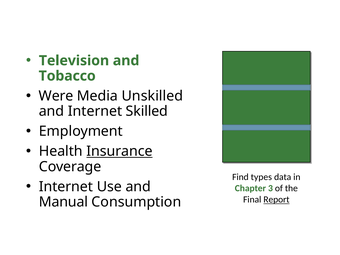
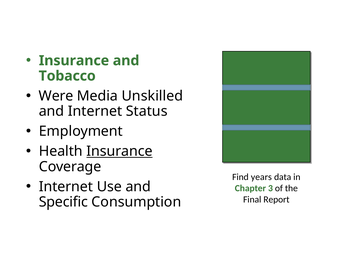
Television at (74, 61): Television -> Insurance
Skilled: Skilled -> Status
types: types -> years
Report underline: present -> none
Manual: Manual -> Specific
